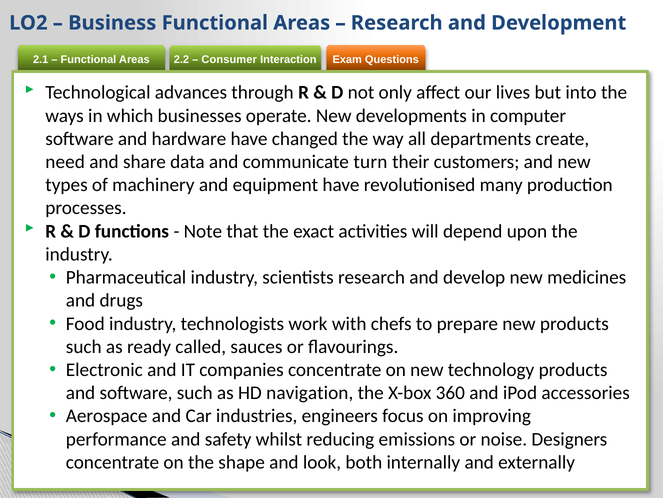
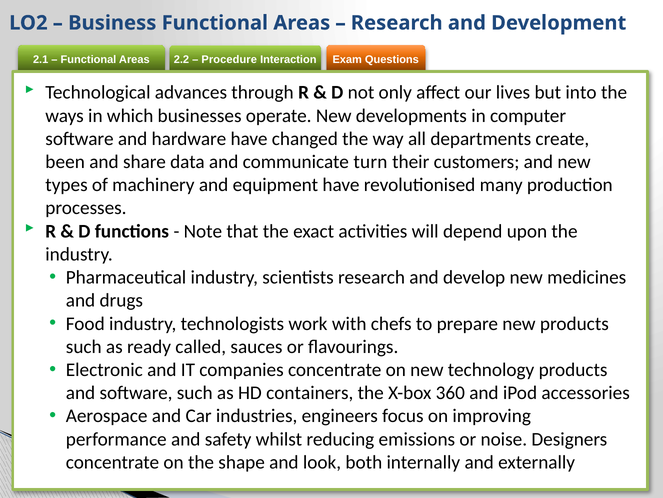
Consumer: Consumer -> Procedure
need: need -> been
navigation: navigation -> containers
